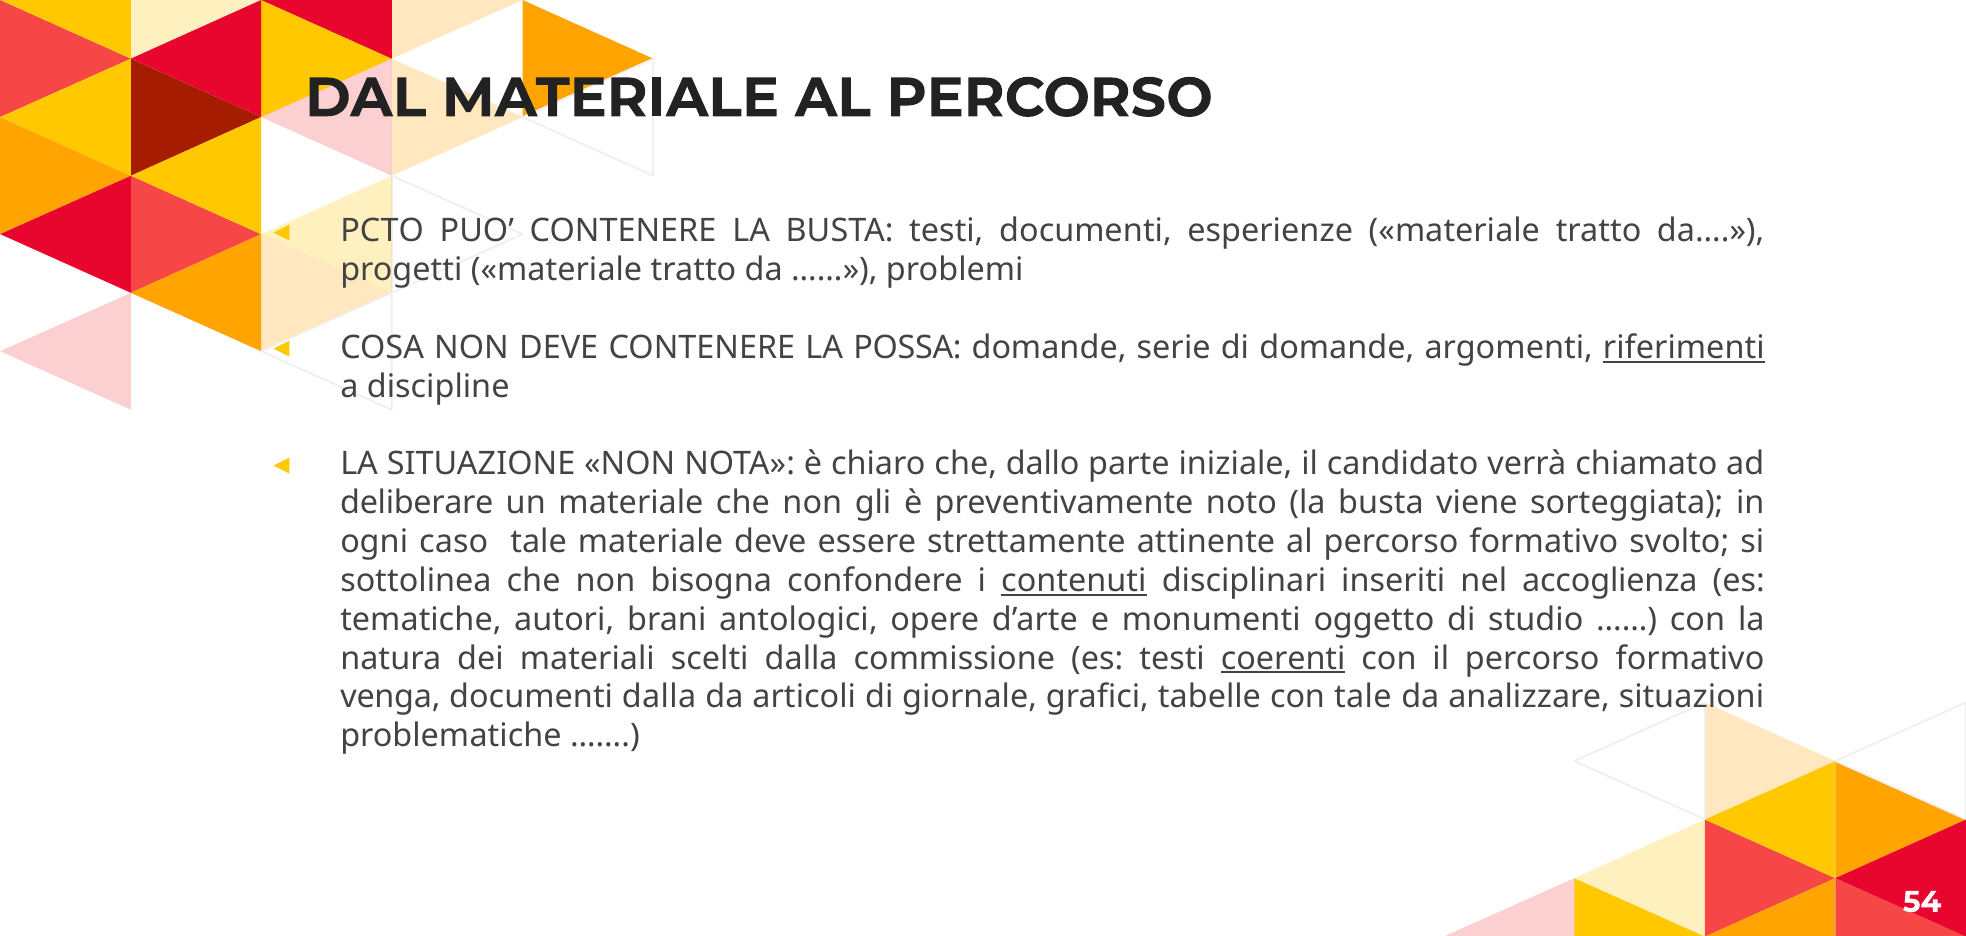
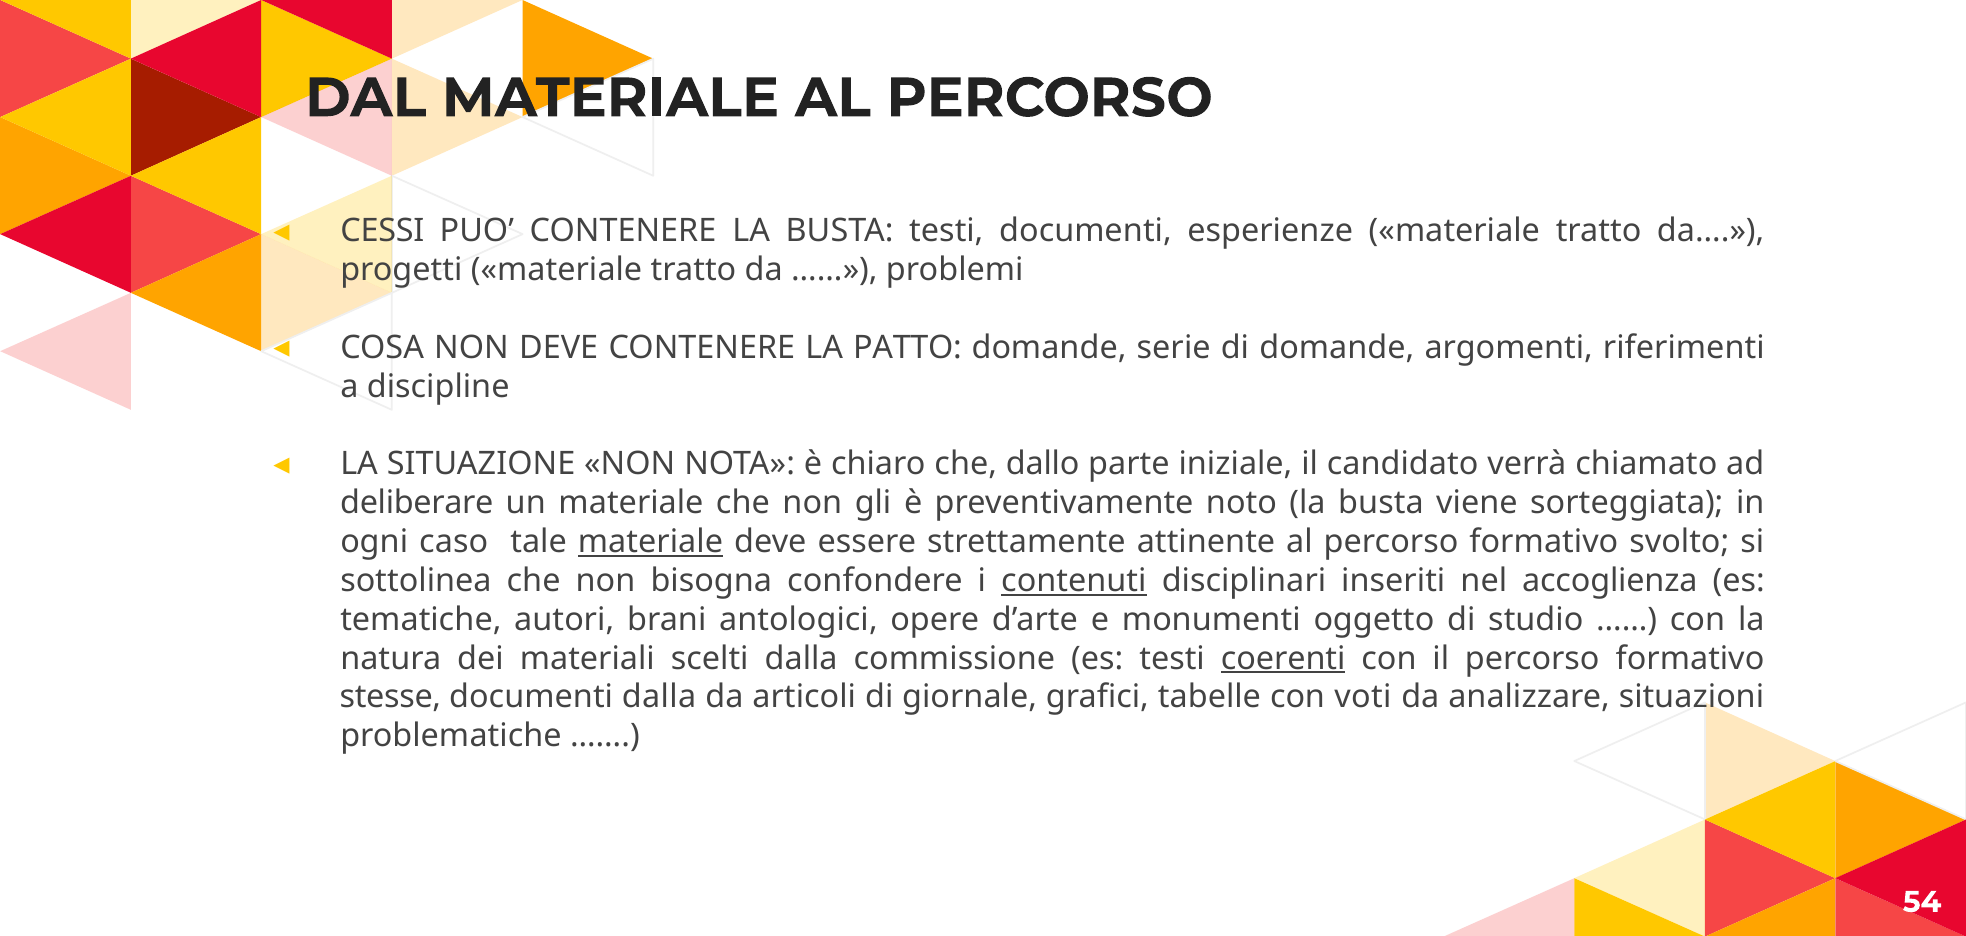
PCTO: PCTO -> CESSI
POSSA: POSSA -> PATTO
riferimenti underline: present -> none
materiale at (650, 542) underline: none -> present
venga: venga -> stesse
con tale: tale -> voti
